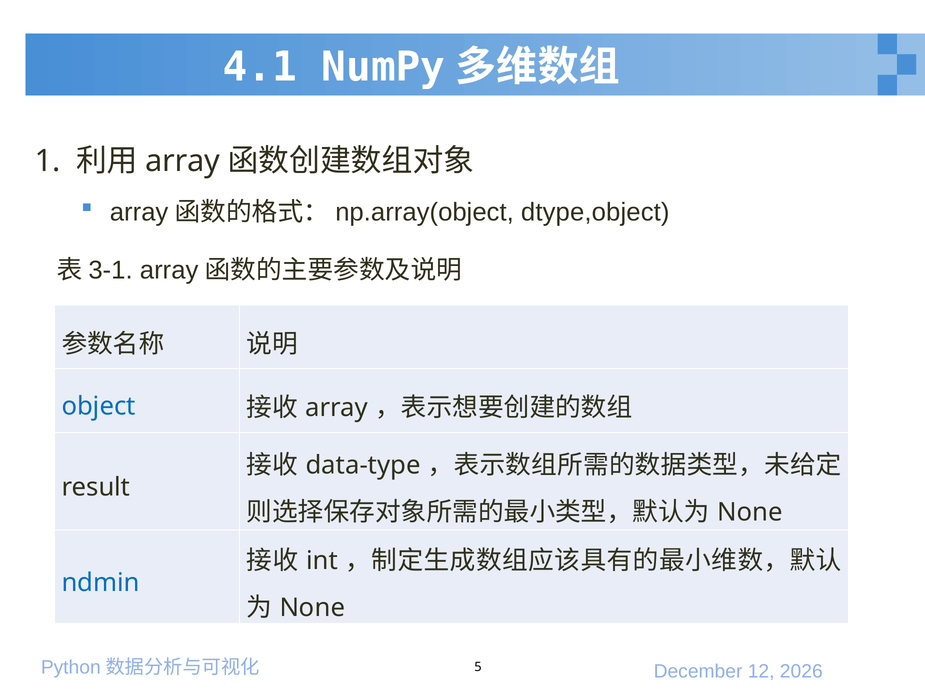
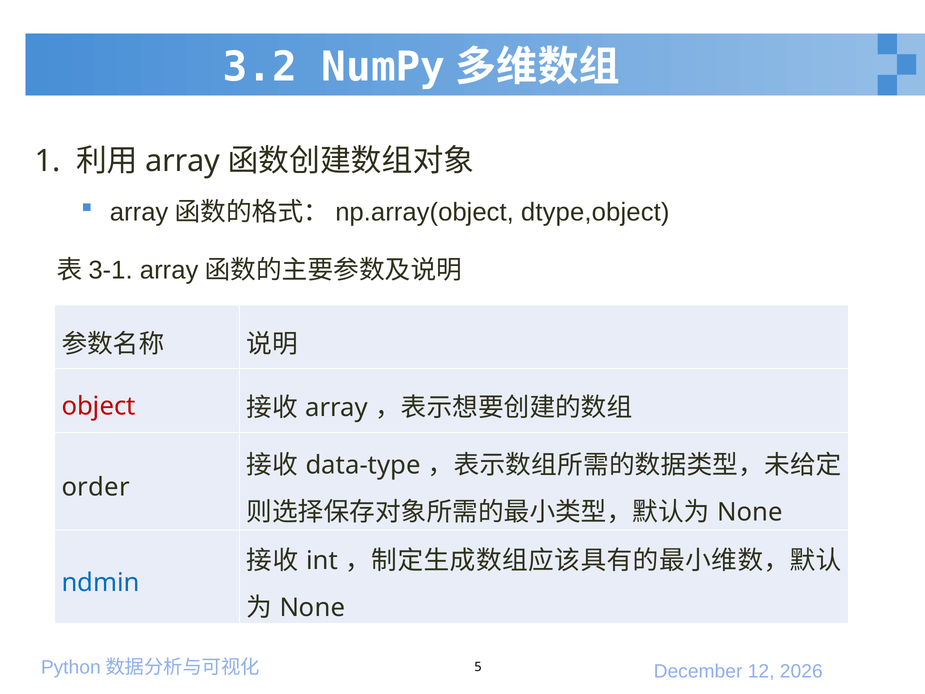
4.1: 4.1 -> 3.2
object colour: blue -> red
result: result -> order
